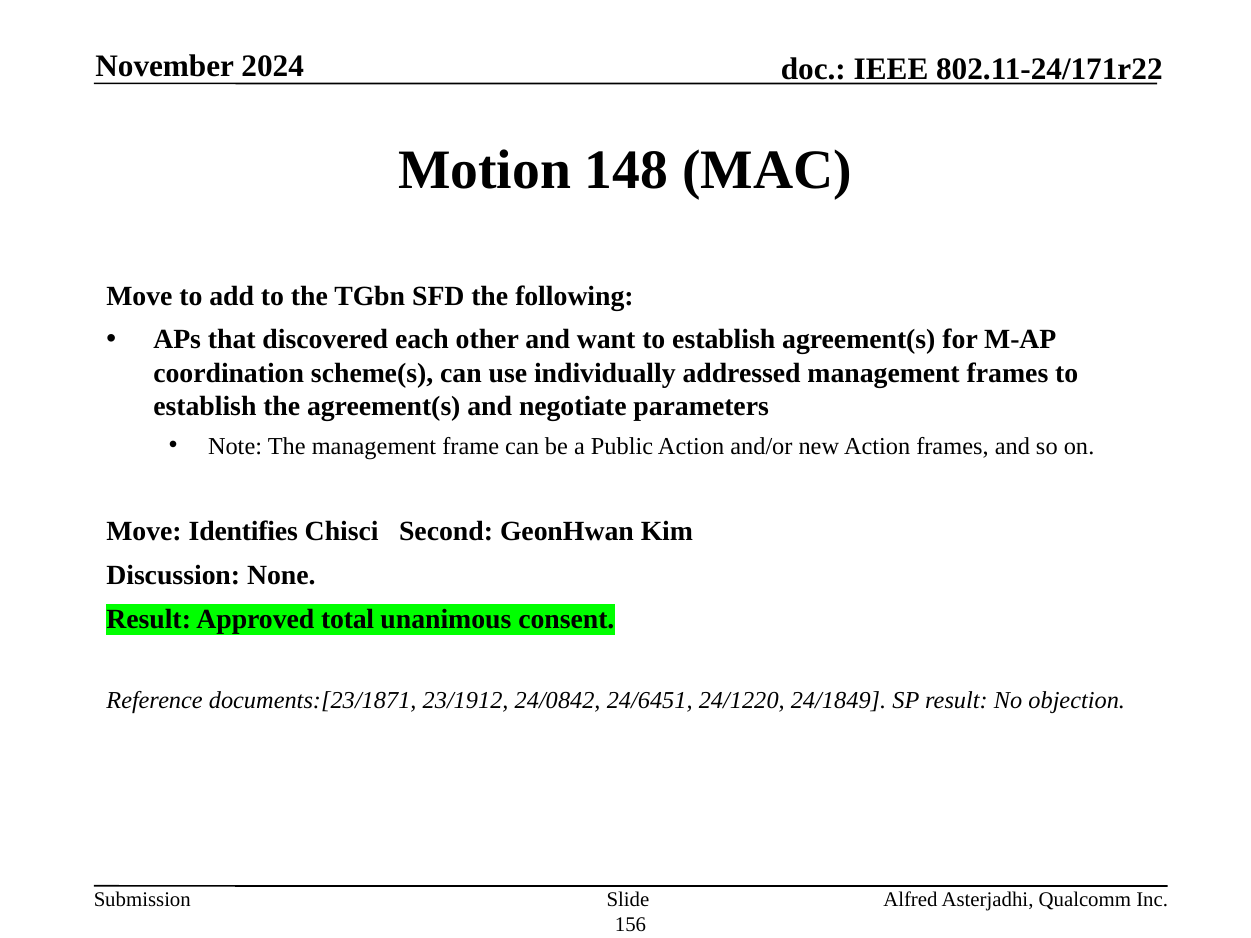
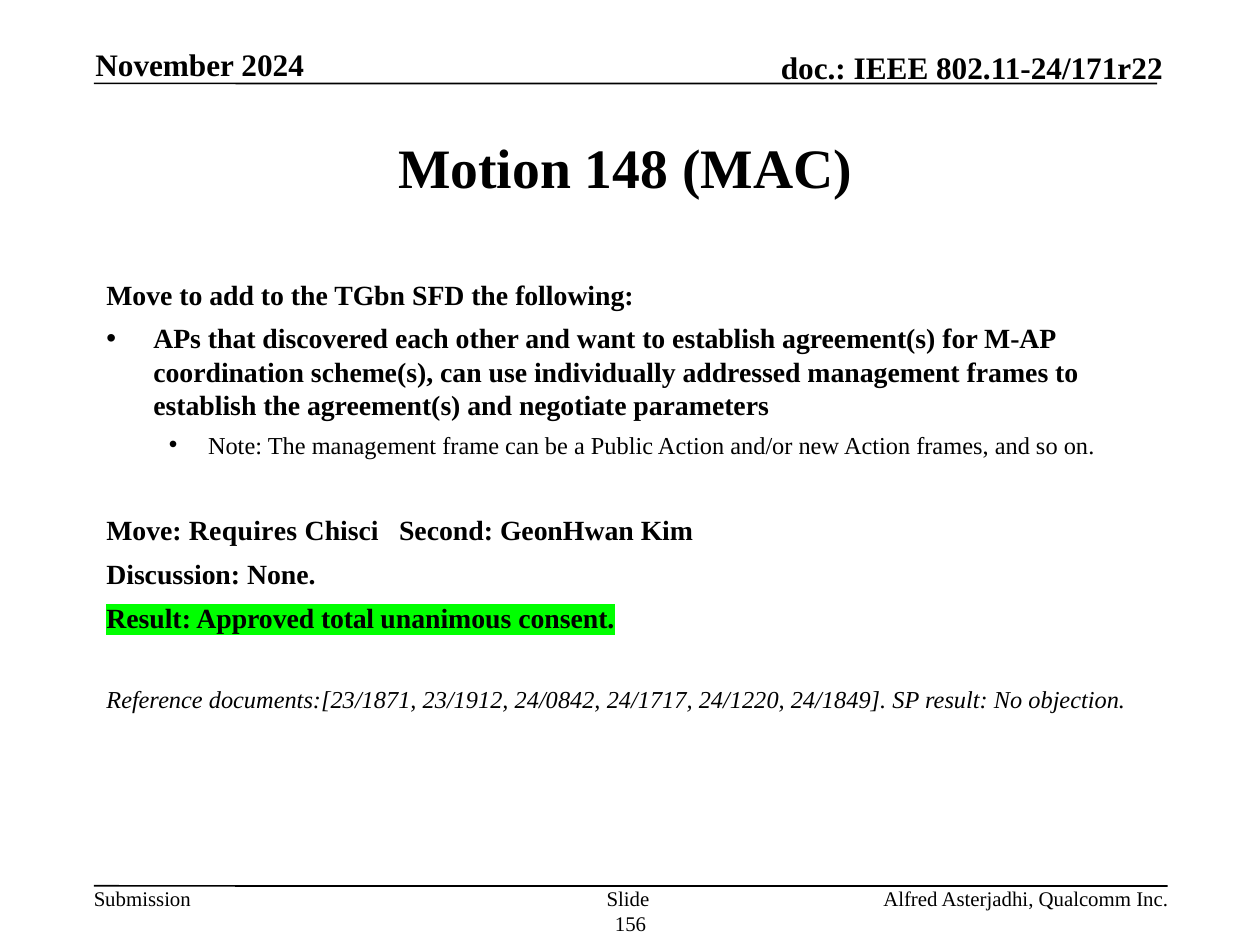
Identifies: Identifies -> Requires
24/6451: 24/6451 -> 24/1717
